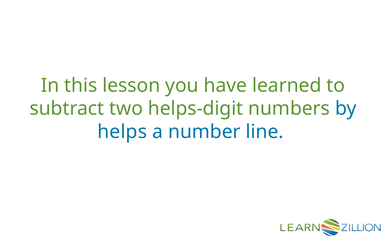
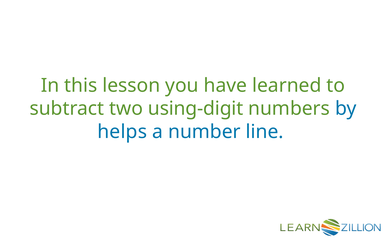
helps-digit: helps-digit -> using-digit
